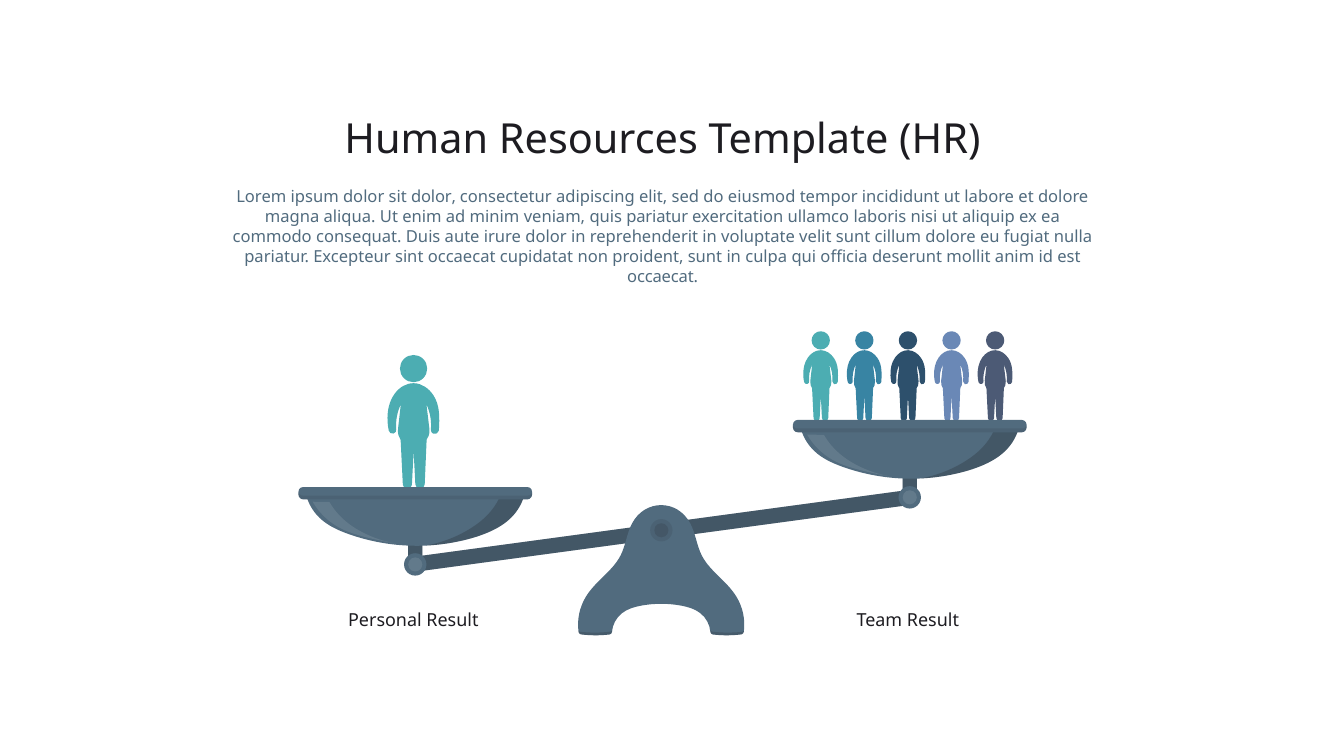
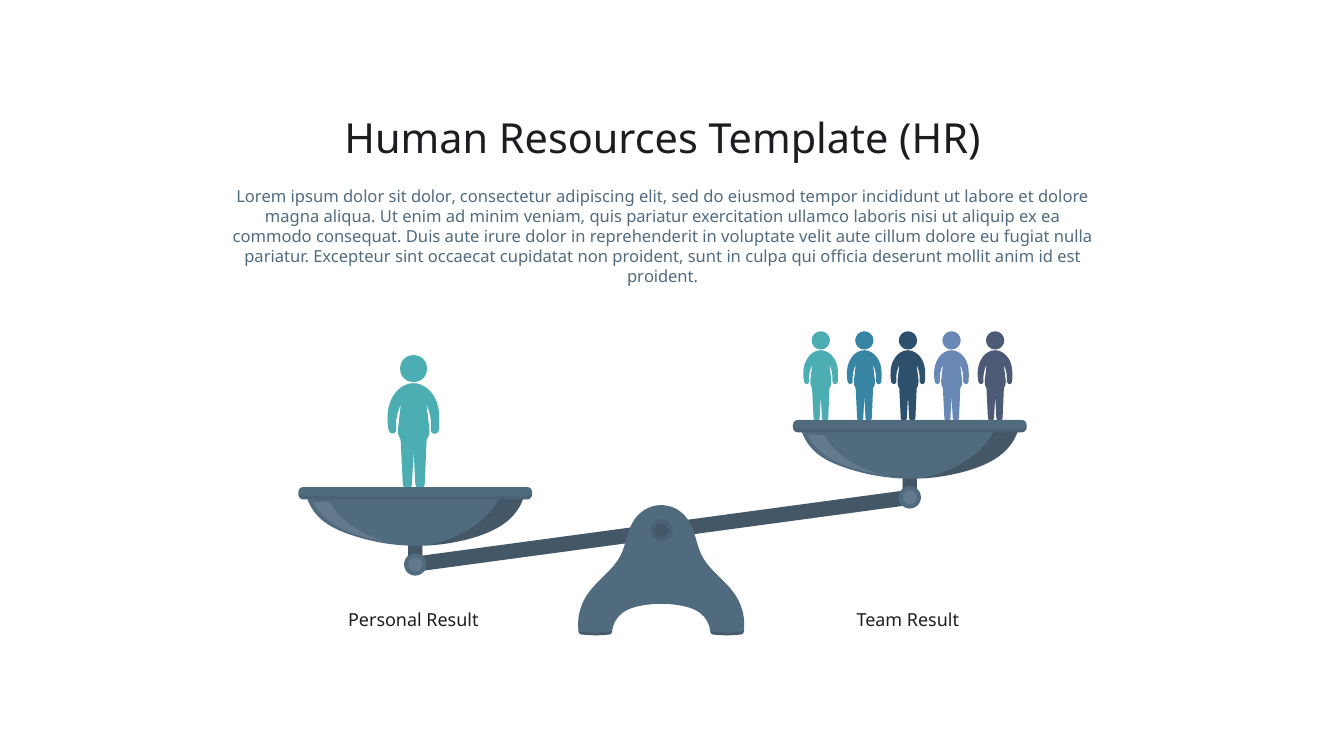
velit sunt: sunt -> aute
occaecat at (663, 277): occaecat -> proident
